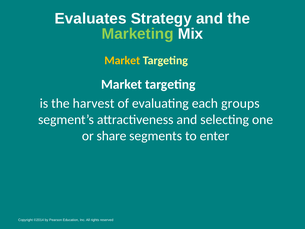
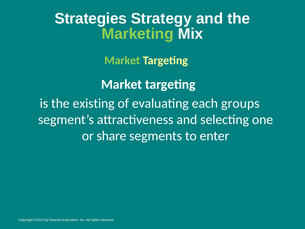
Evaluates: Evaluates -> Strategies
Market at (122, 60) colour: yellow -> light green
harvest: harvest -> existing
